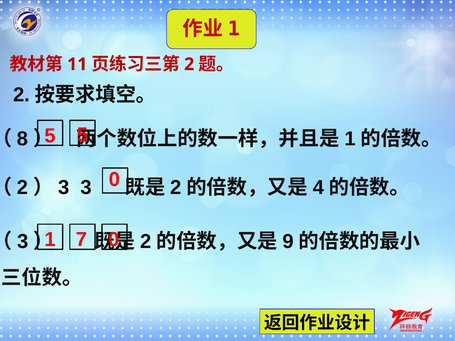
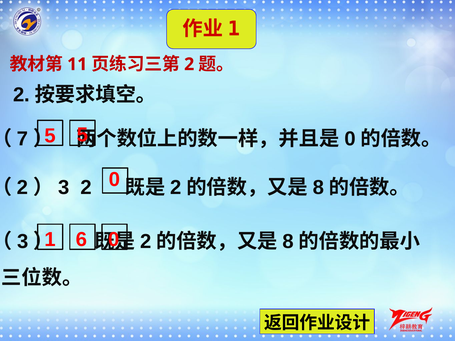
8: 8 -> 7
1 at (350, 139): 1 -> 0
3 at (86, 188): 3 -> 2
4 at (318, 188): 4 -> 8
7: 7 -> 6
9 at (288, 242): 9 -> 8
